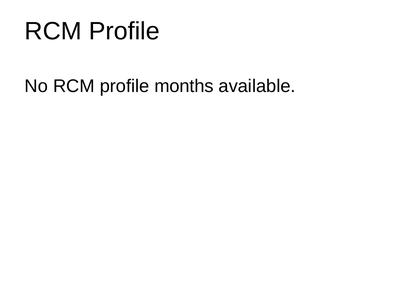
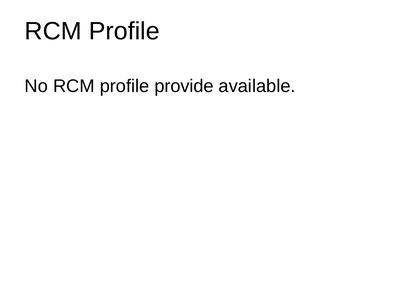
months: months -> provide
